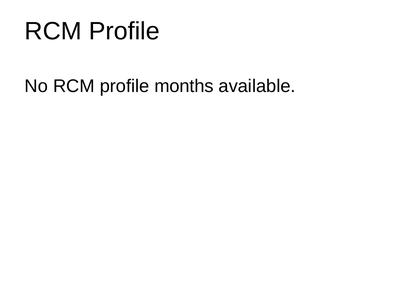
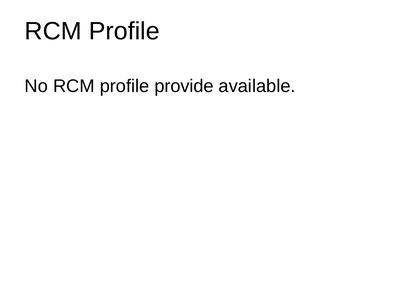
months: months -> provide
